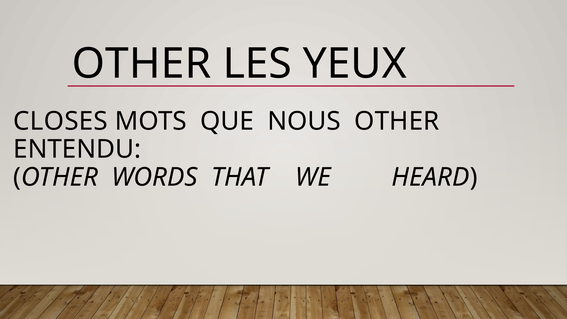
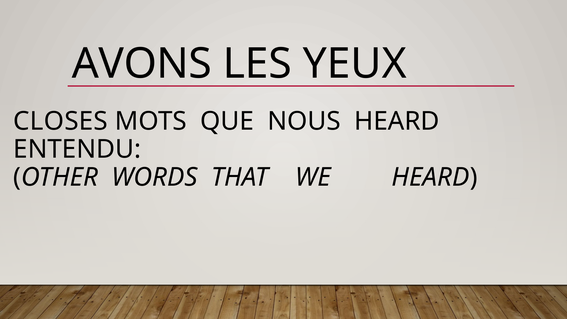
OTHER at (142, 64): OTHER -> AVONS
NOUS OTHER: OTHER -> HEARD
